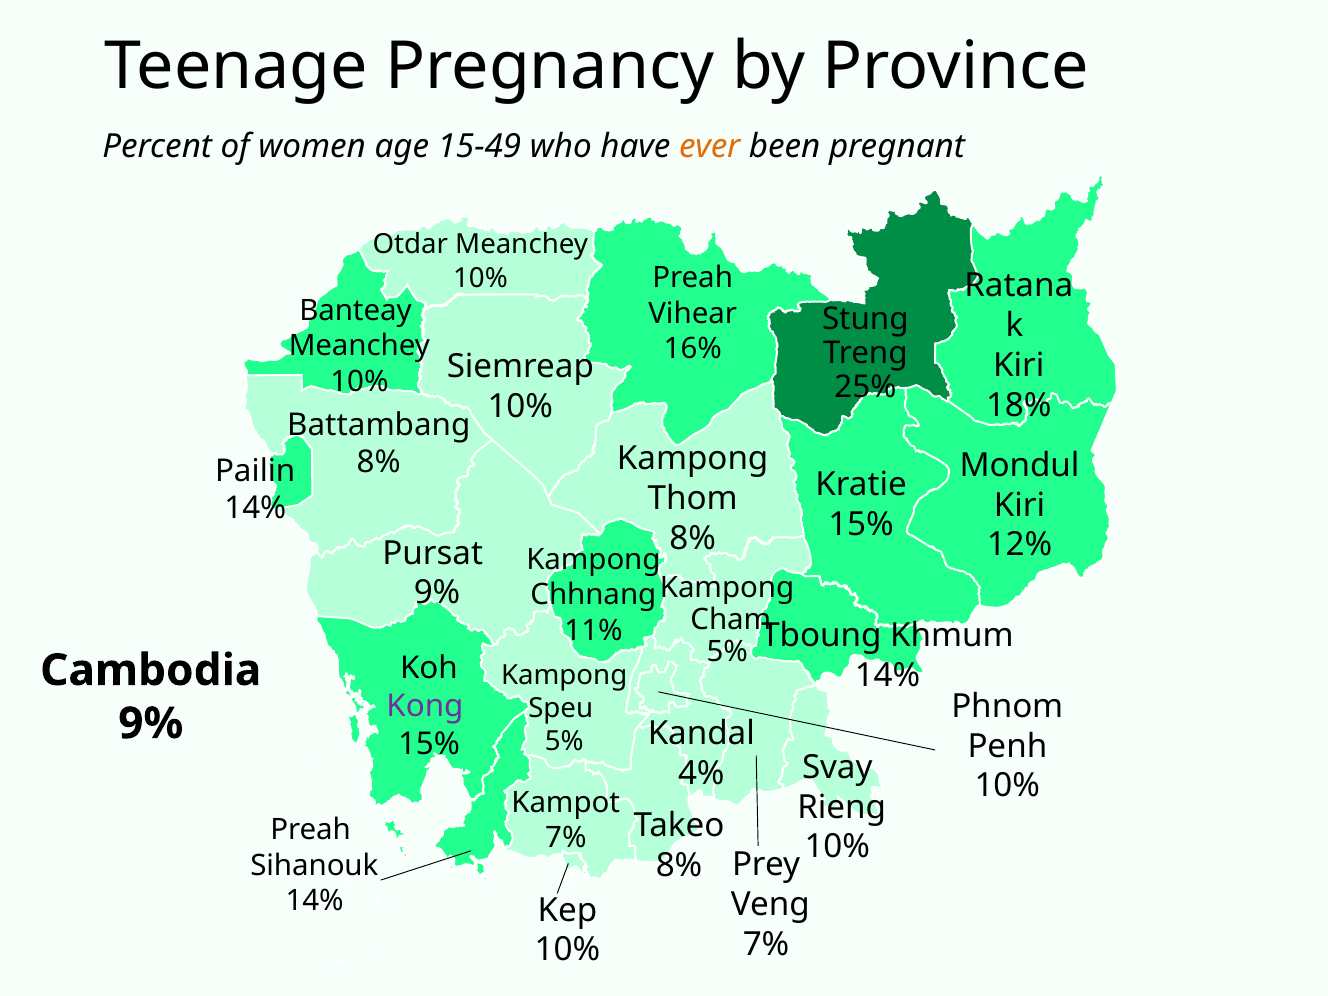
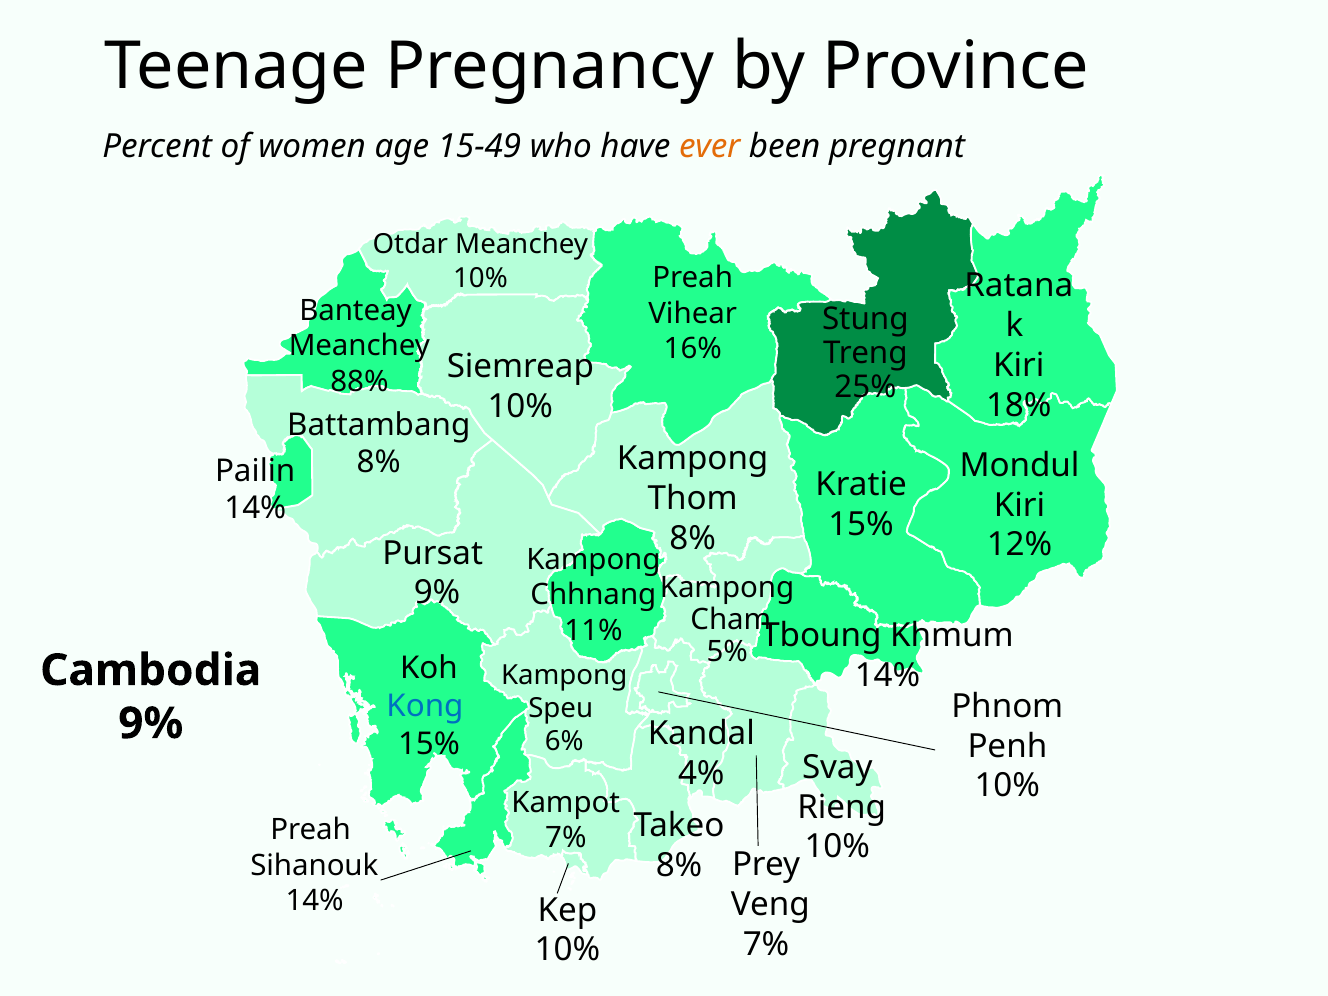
10% at (359, 382): 10% -> 88%
Kong colour: purple -> blue
5% at (564, 742): 5% -> 6%
